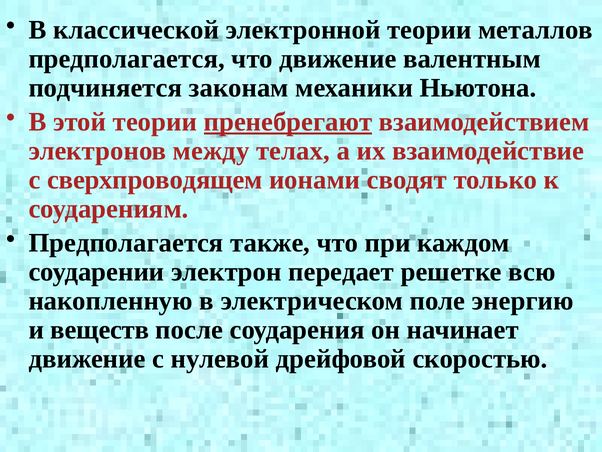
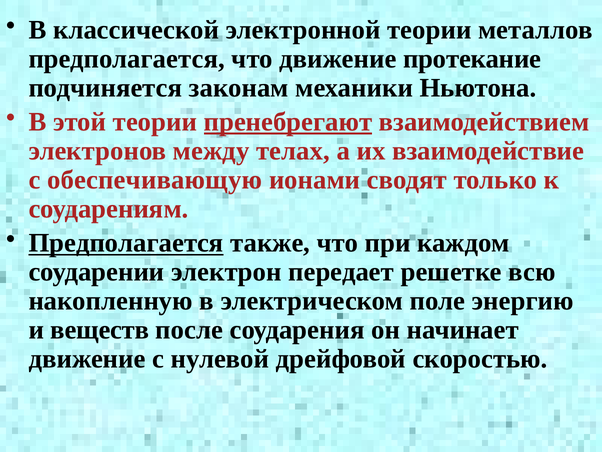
валентным: валентным -> протекание
сверхпроводящем: сверхпроводящем -> обеспечивающую
Предполагается at (126, 243) underline: none -> present
